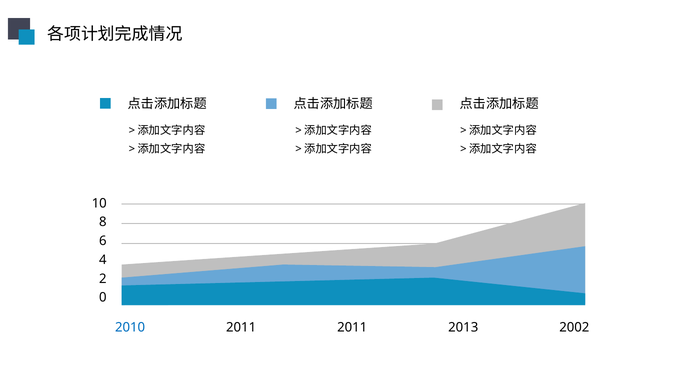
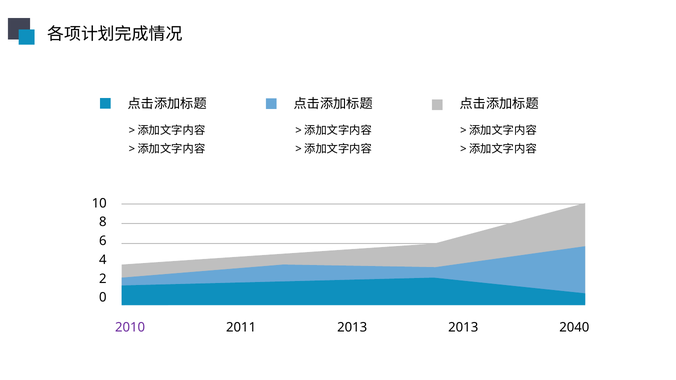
2010 colour: blue -> purple
2011 2011: 2011 -> 2013
2002: 2002 -> 2040
